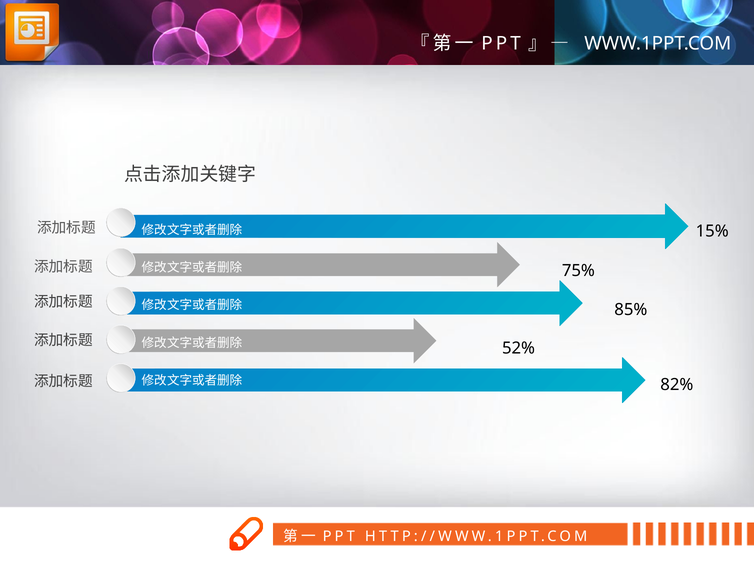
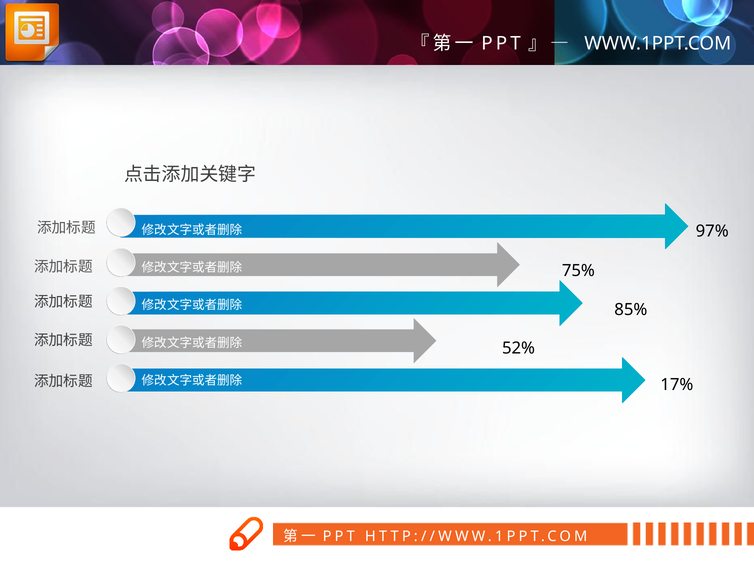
15%: 15% -> 97%
82%: 82% -> 17%
